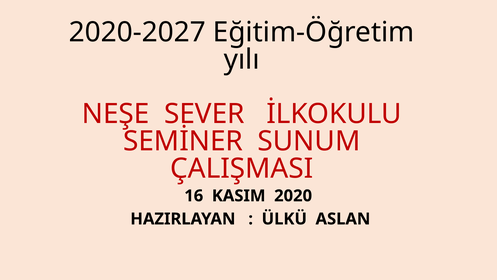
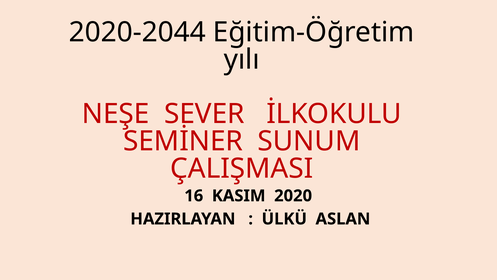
2020-2027: 2020-2027 -> 2020-2044
